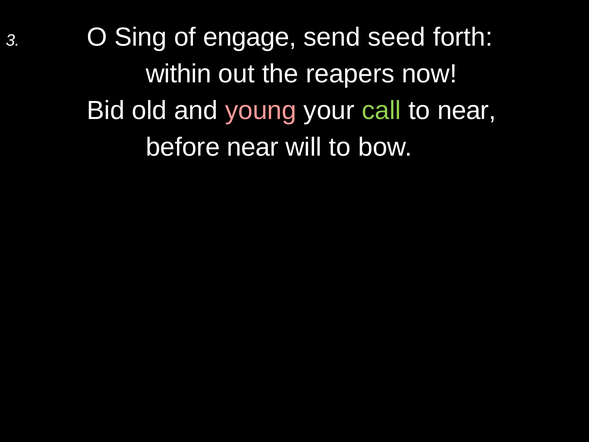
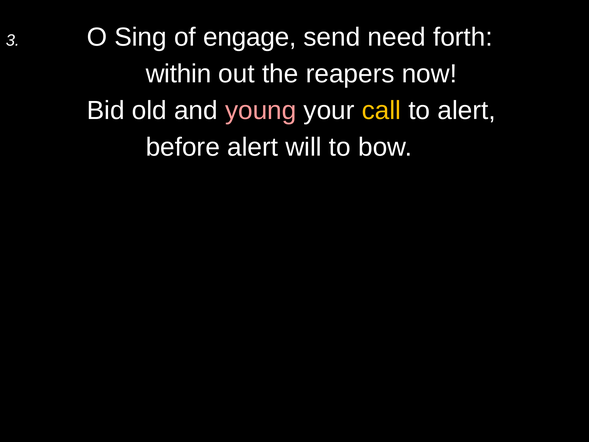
seed: seed -> need
call colour: light green -> yellow
to near: near -> alert
before near: near -> alert
